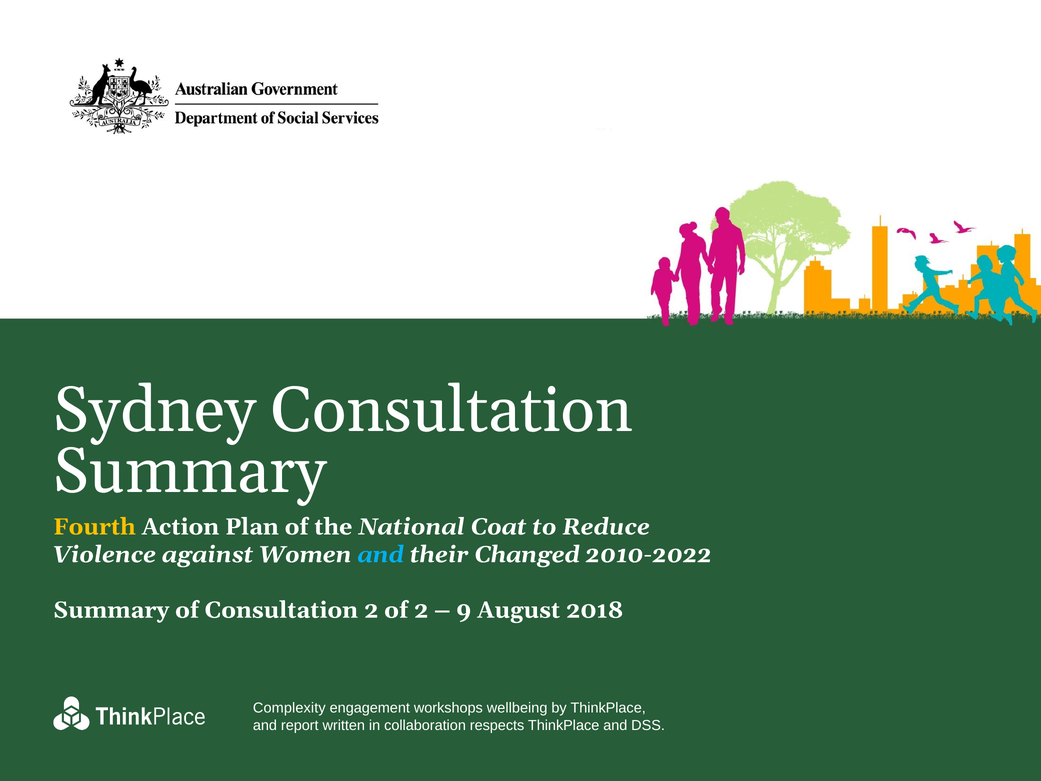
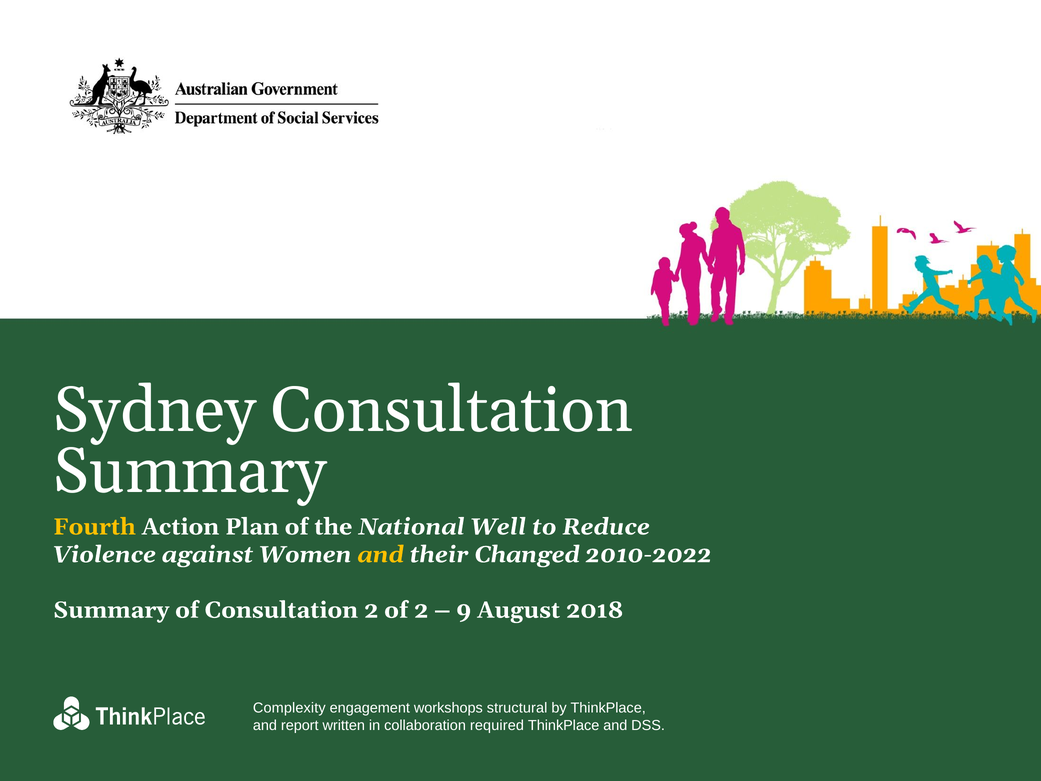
Coat: Coat -> Well
and at (381, 554) colour: light blue -> yellow
wellbeing: wellbeing -> structural
respects: respects -> required
